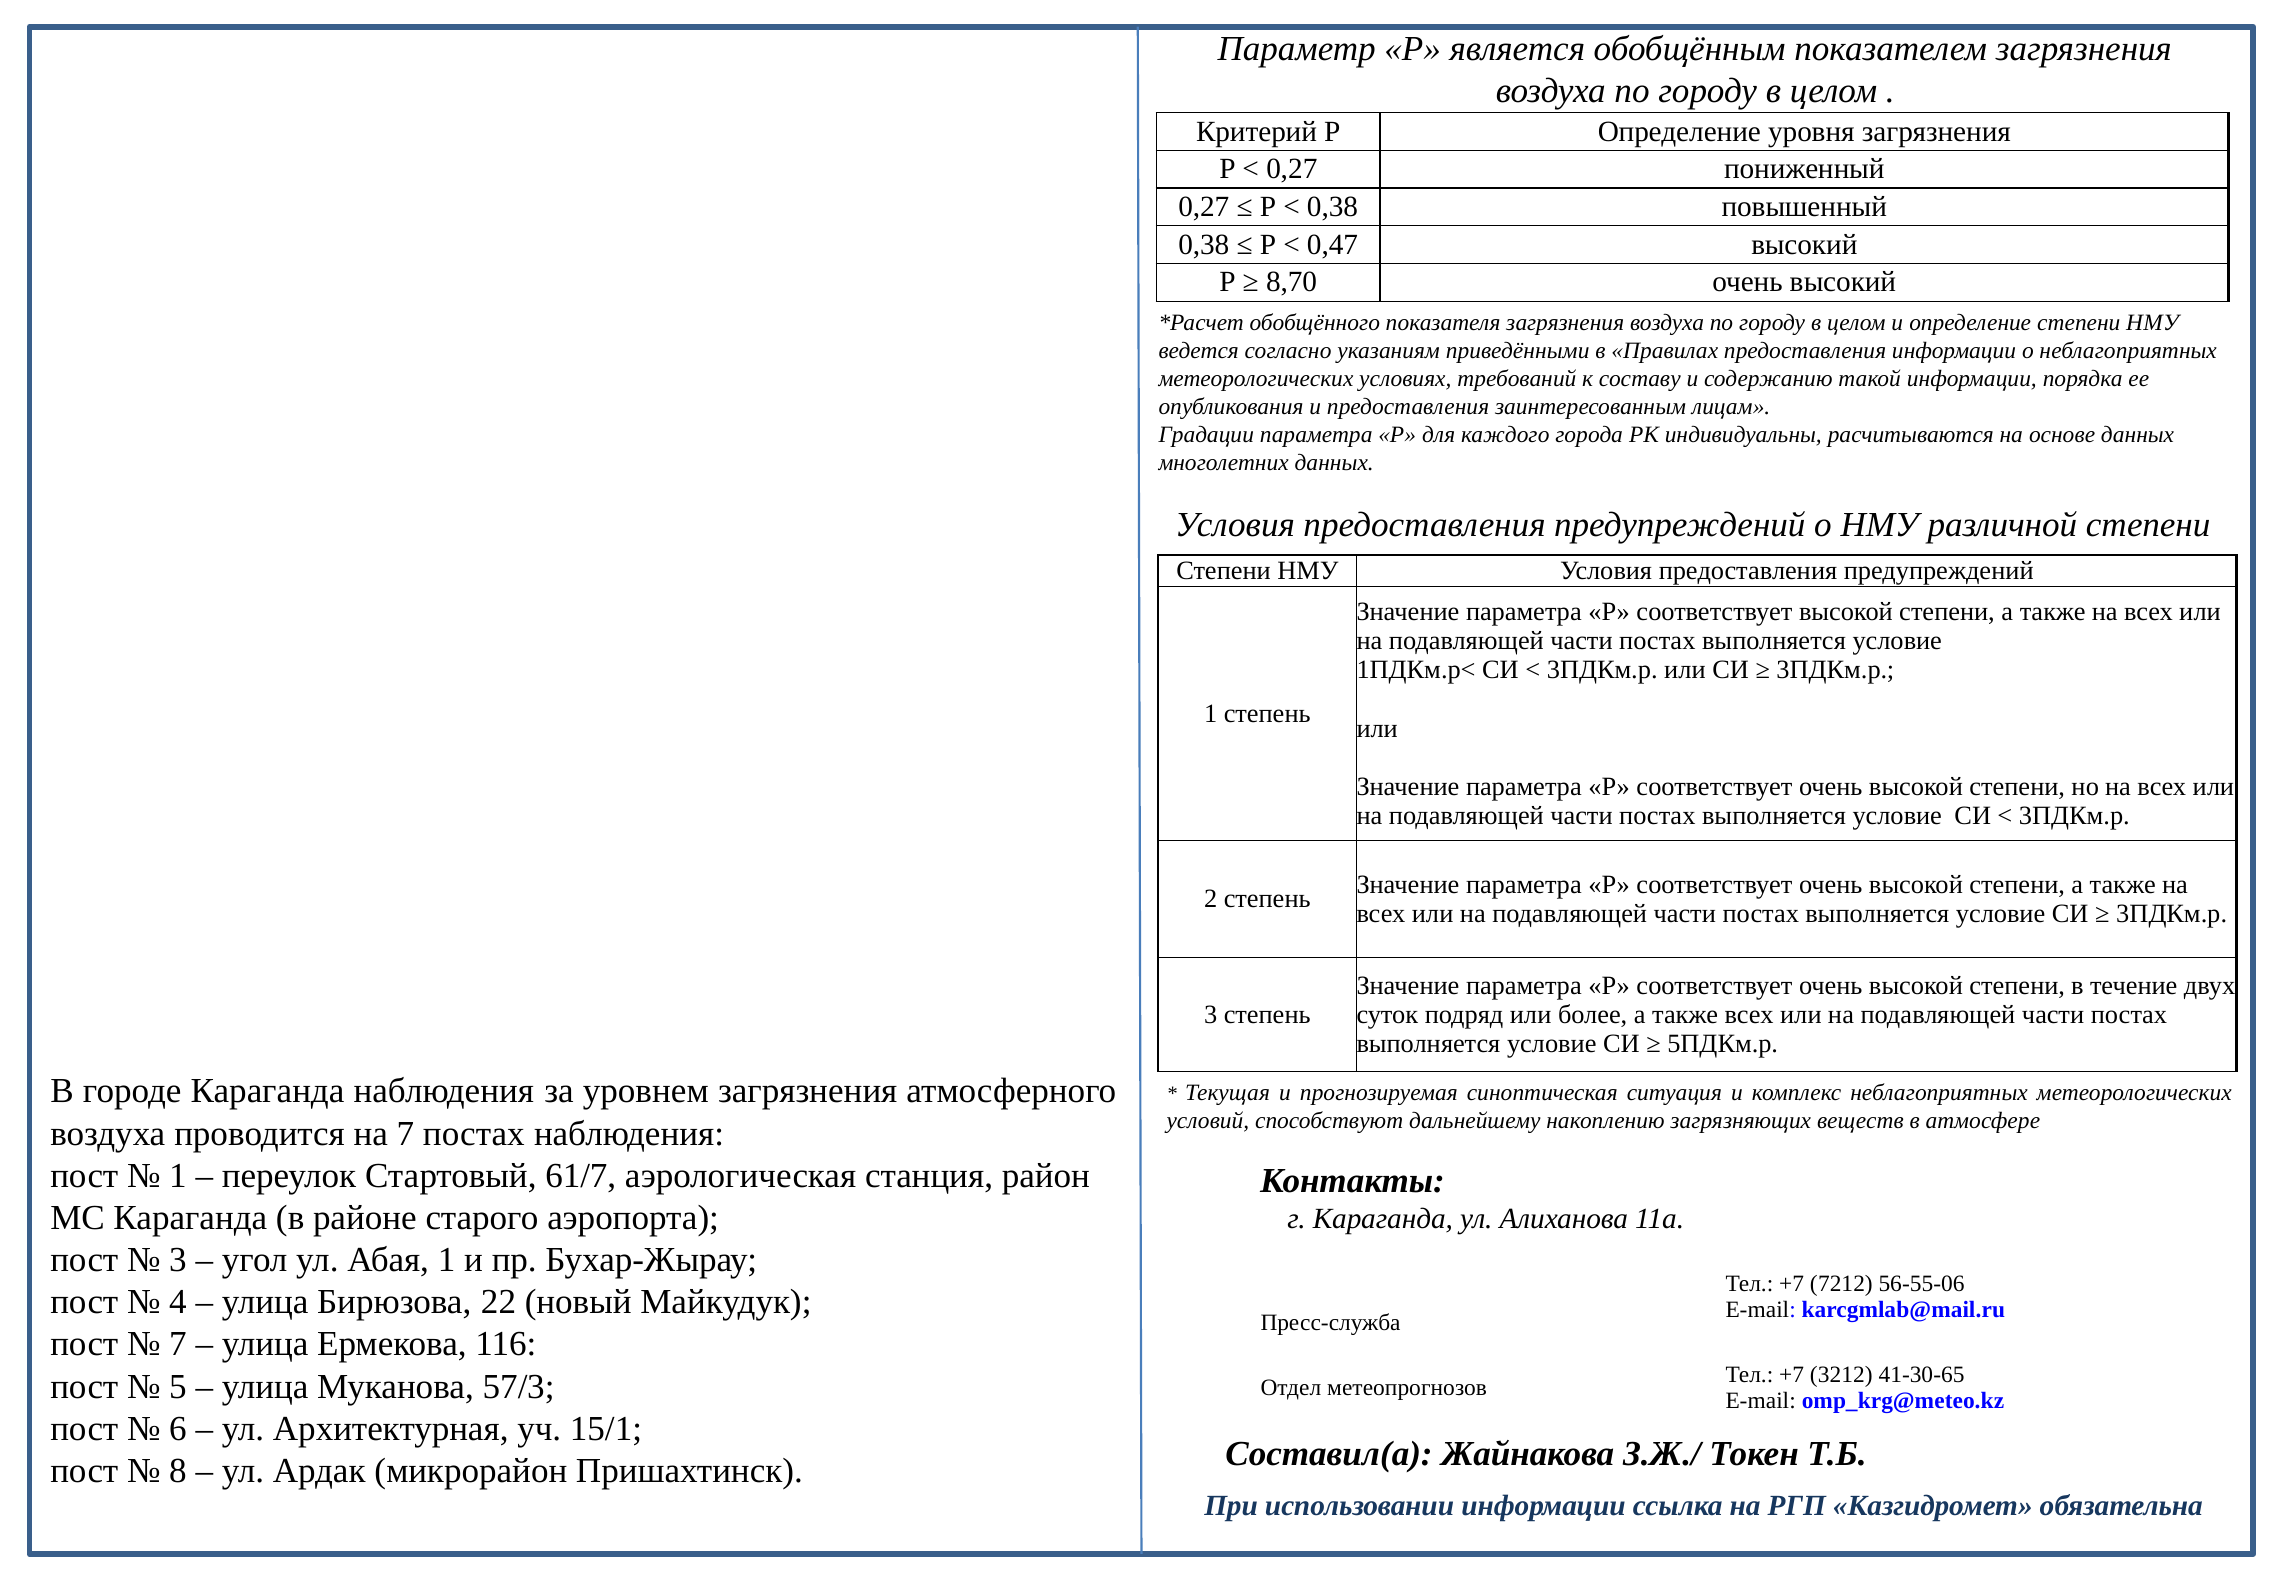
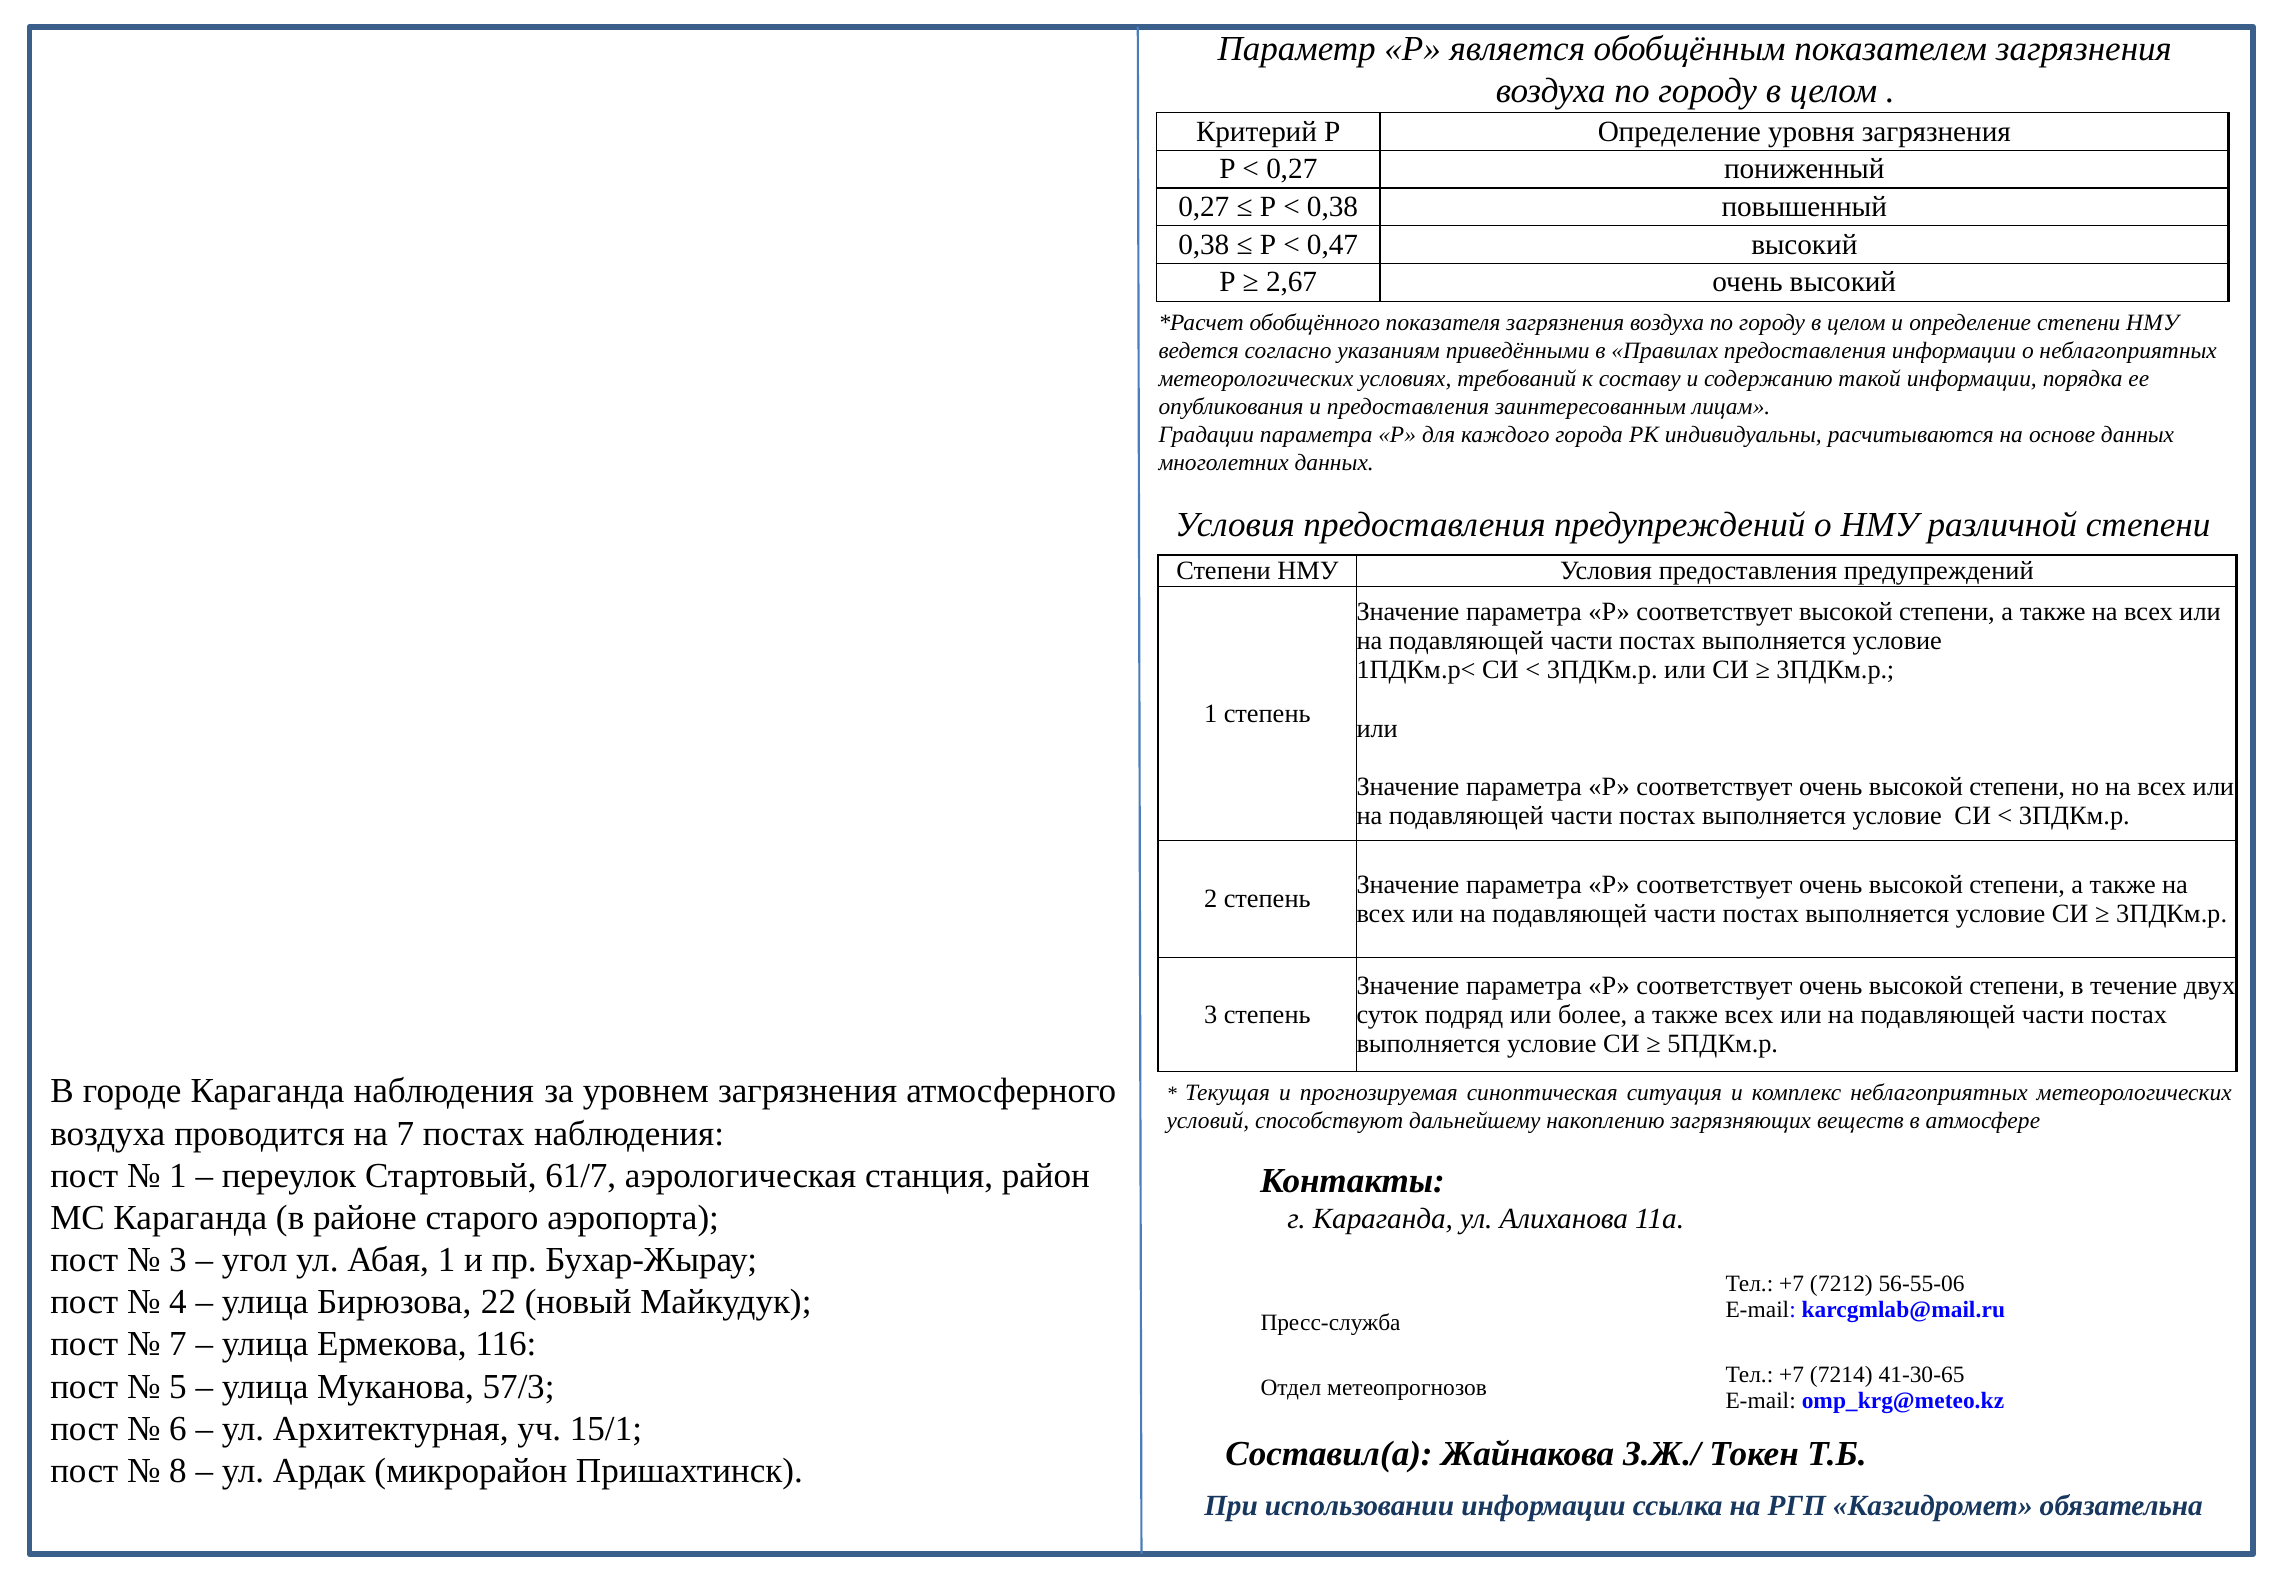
8,70: 8,70 -> 2,67
3212: 3212 -> 7214
